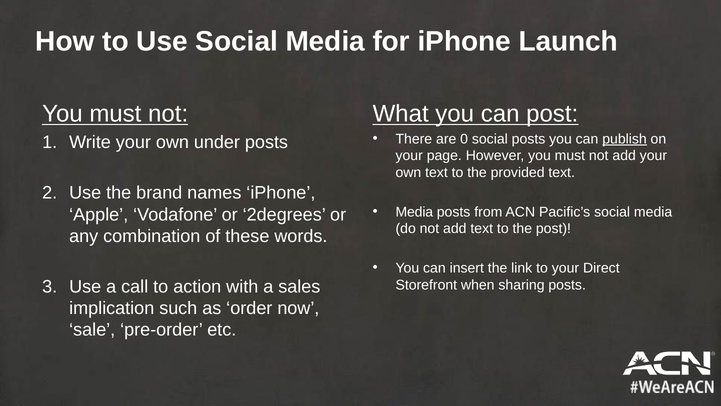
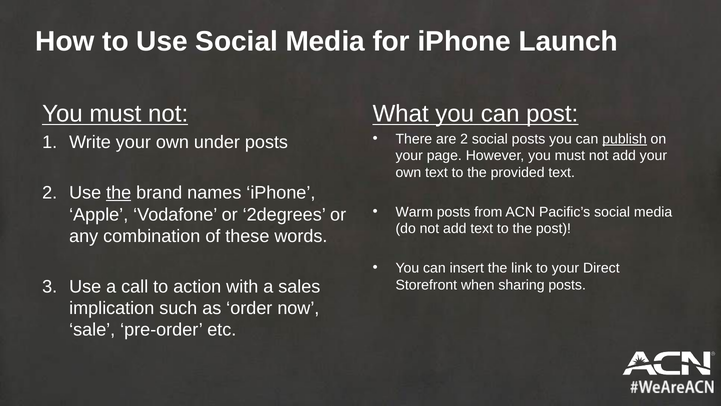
are 0: 0 -> 2
the at (119, 193) underline: none -> present
Media at (414, 212): Media -> Warm
